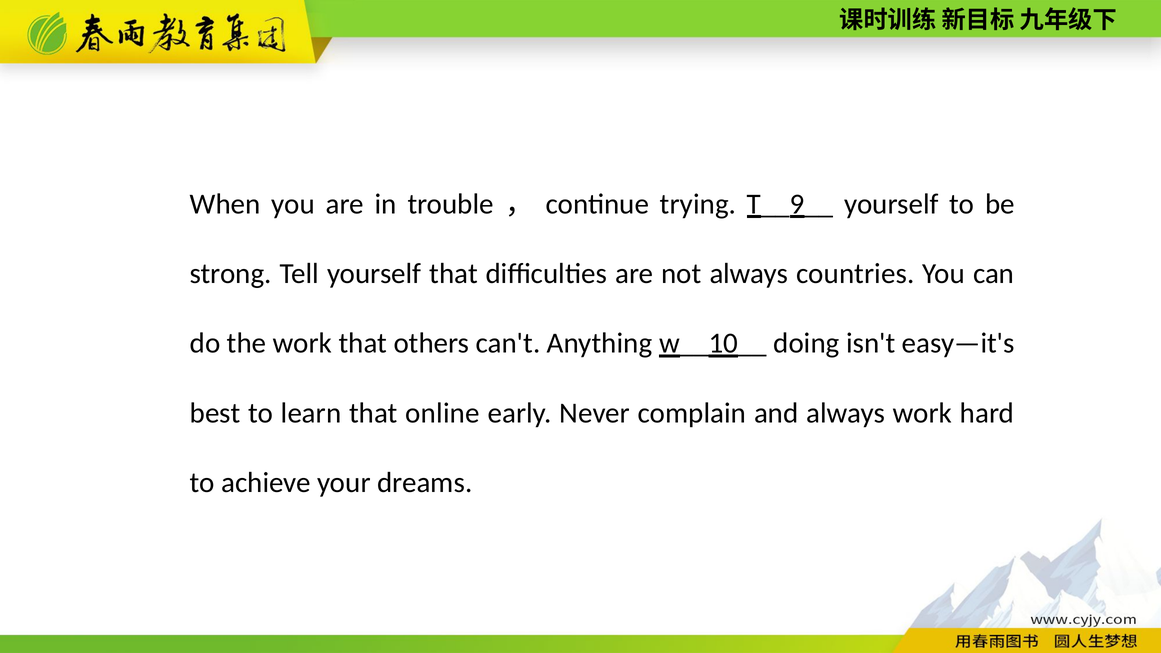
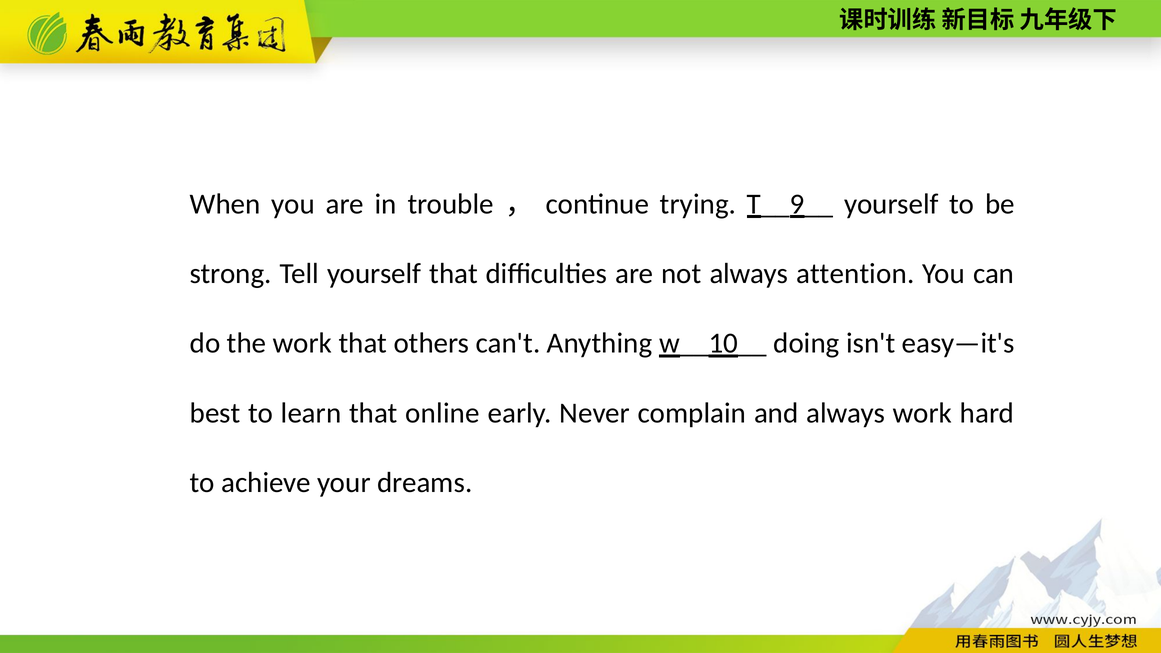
countries: countries -> attention
